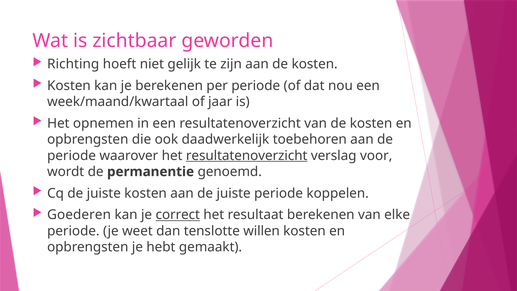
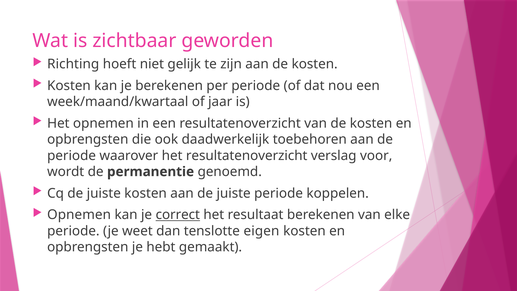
resultatenoverzicht at (247, 155) underline: present -> none
Goederen at (79, 215): Goederen -> Opnemen
willen: willen -> eigen
